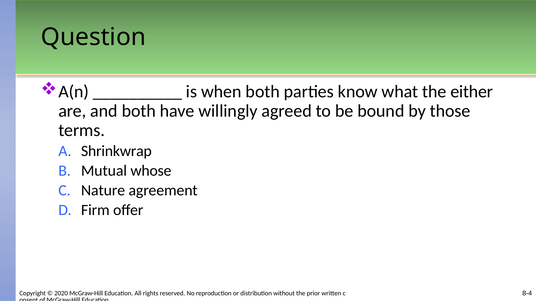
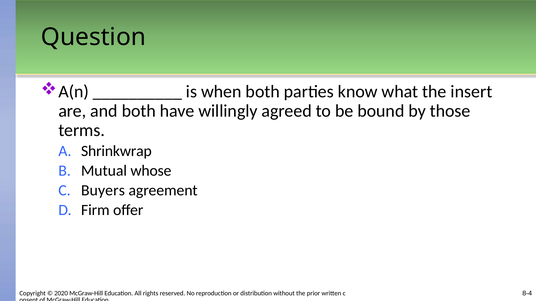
either: either -> insert
Nature: Nature -> Buyers
